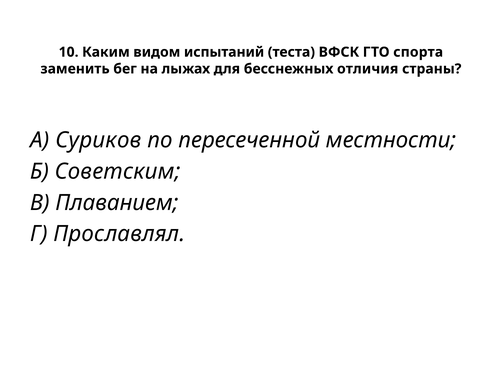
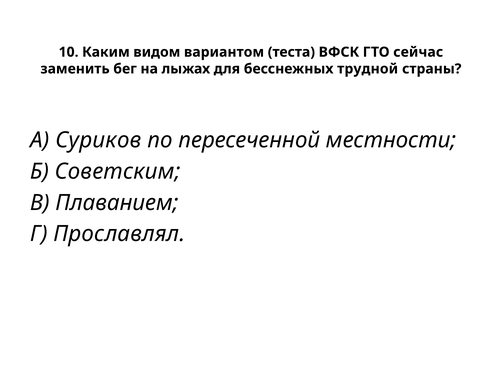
испытаний: испытаний -> вариантом
спорта: спорта -> сейчас
отличия: отличия -> трудной
